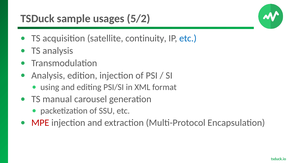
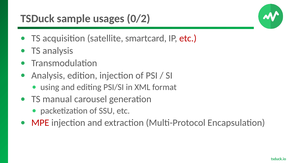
5/2: 5/2 -> 0/2
continuity: continuity -> smartcard
etc at (188, 38) colour: blue -> red
